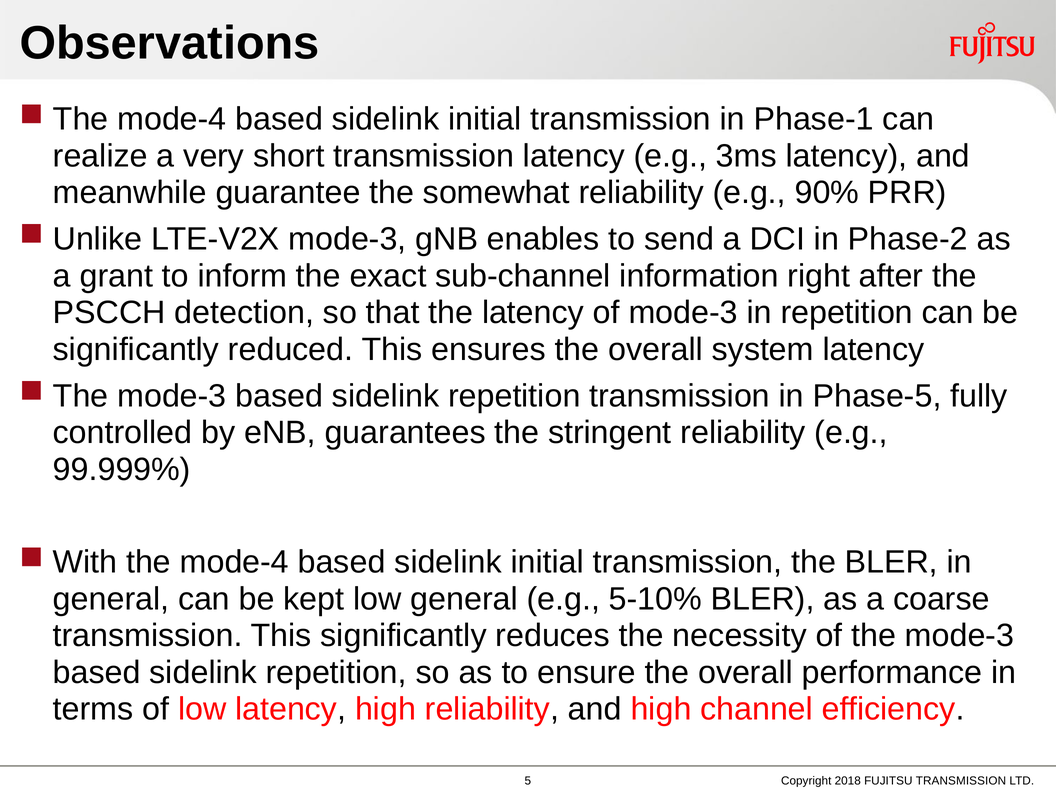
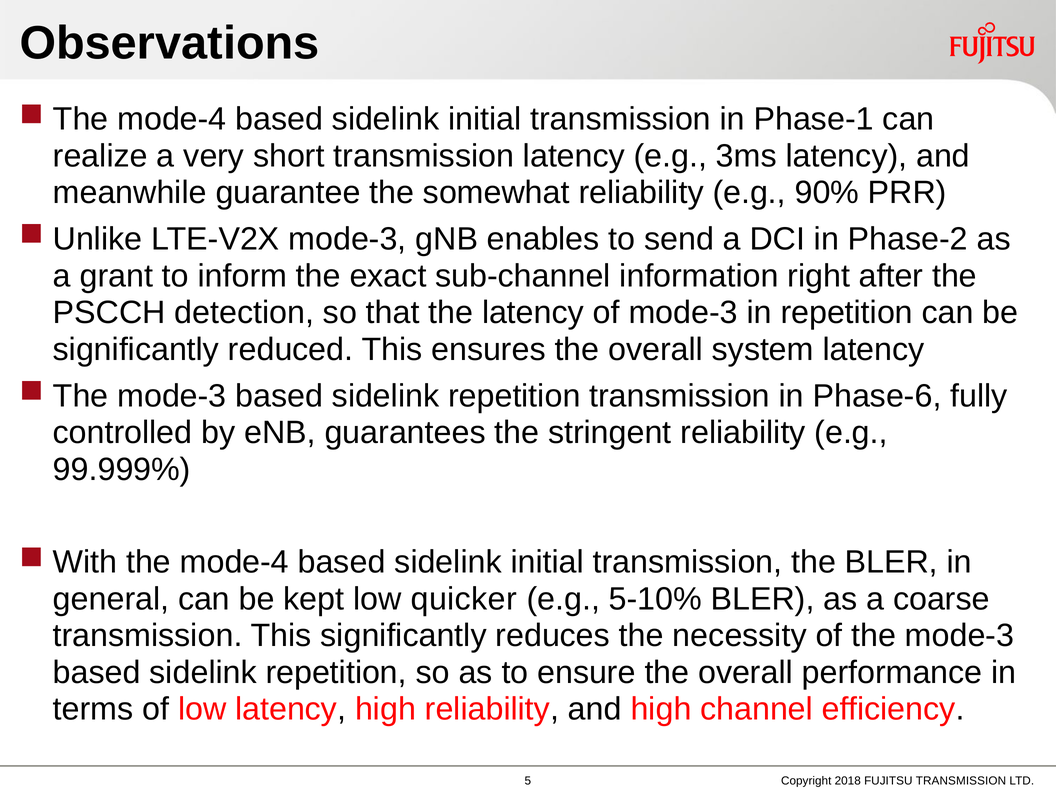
Phase-5: Phase-5 -> Phase-6
low general: general -> quicker
